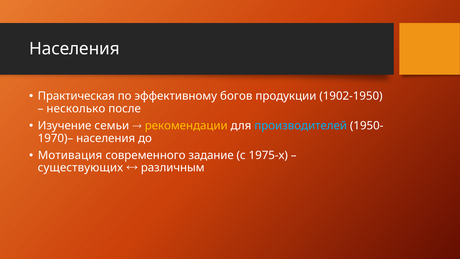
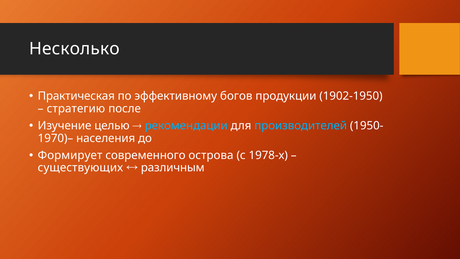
Населения at (74, 49): Населения -> Несколько
несколько: несколько -> стратегию
семьи: семьи -> целью
рекомендации colour: yellow -> light blue
Мотивация: Мотивация -> Формирует
задание: задание -> острова
1975-х: 1975-х -> 1978-х
